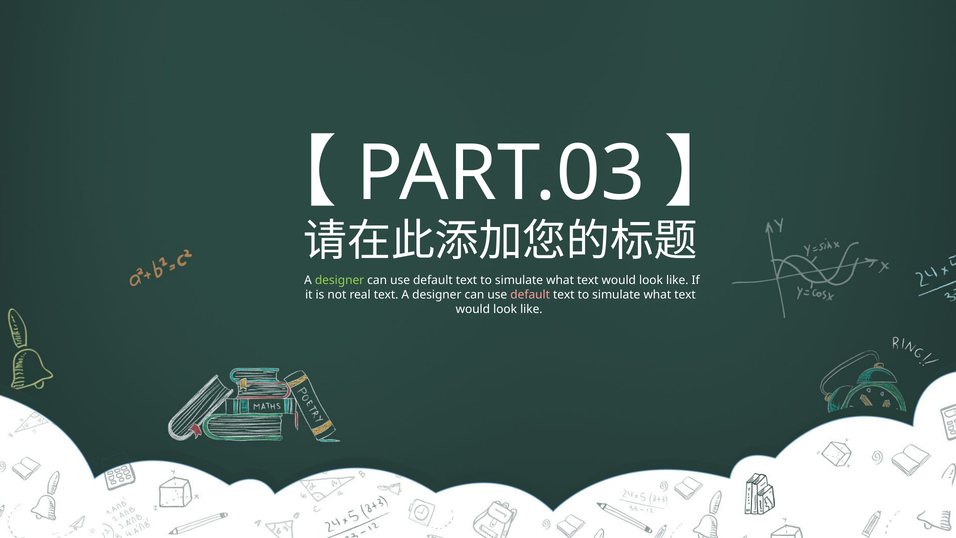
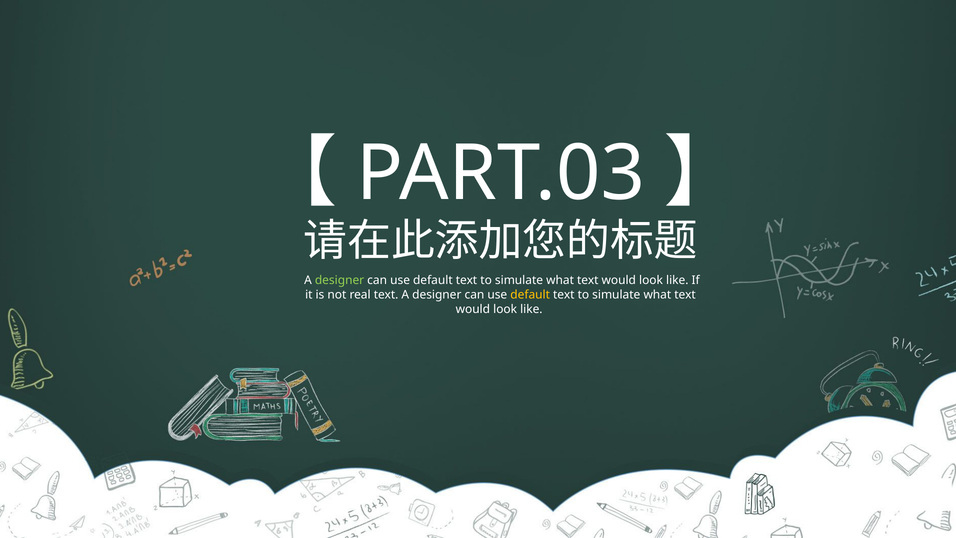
default at (530, 295) colour: pink -> yellow
